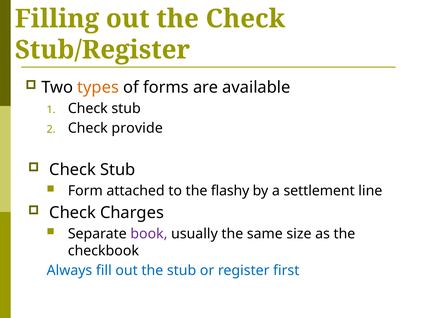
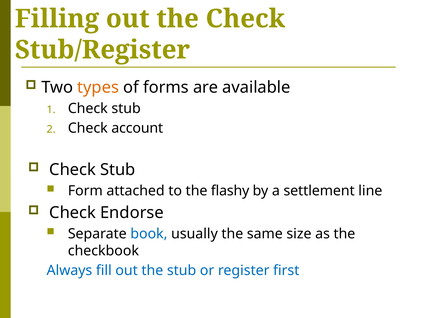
provide: provide -> account
Charges: Charges -> Endorse
book colour: purple -> blue
